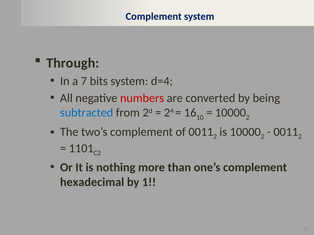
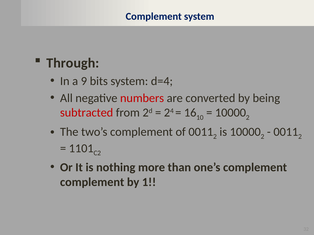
7: 7 -> 9
subtracted colour: blue -> red
hexadecimal at (92, 182): hexadecimal -> complement
